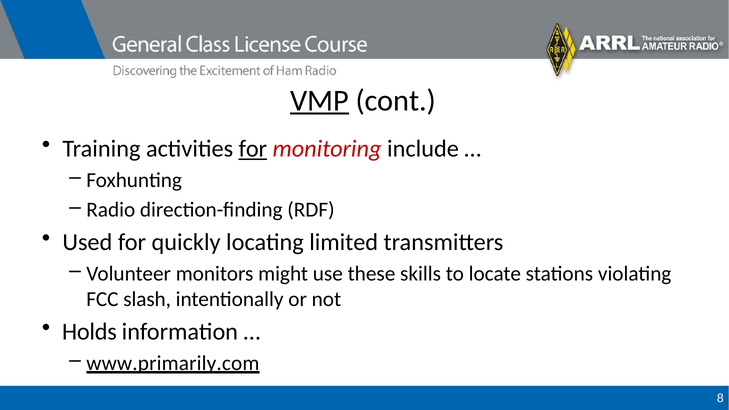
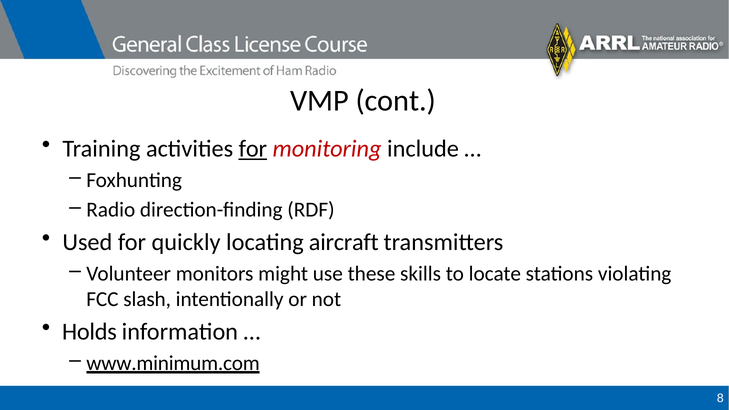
VMP underline: present -> none
limited: limited -> aircraft
www.primarily.com: www.primarily.com -> www.minimum.com
